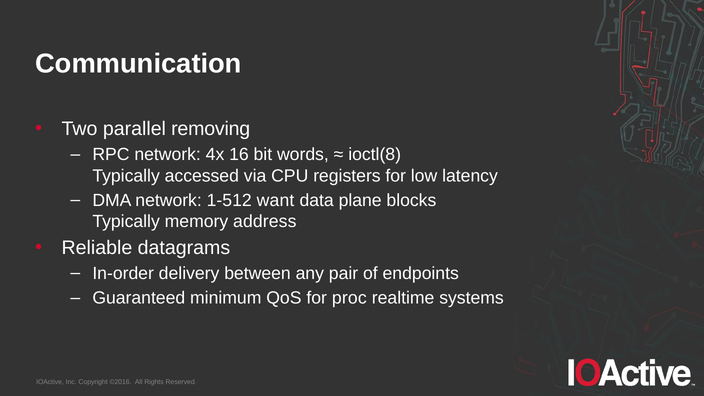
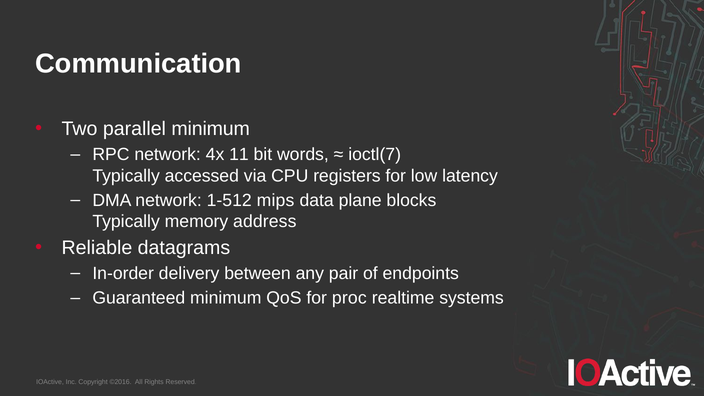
parallel removing: removing -> minimum
16: 16 -> 11
ioctl(8: ioctl(8 -> ioctl(7
want: want -> mips
